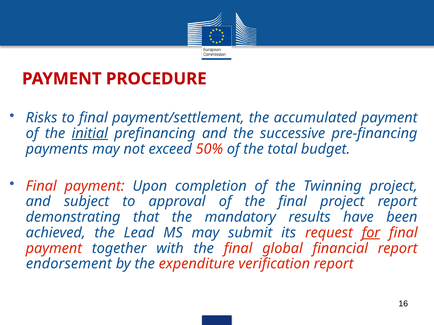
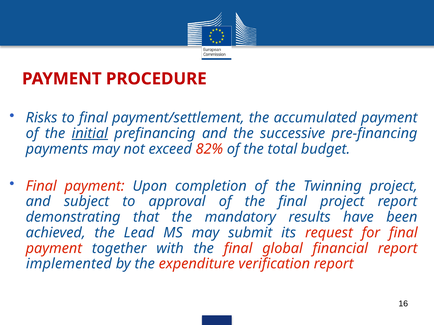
50%: 50% -> 82%
for underline: present -> none
endorsement: endorsement -> implemented
